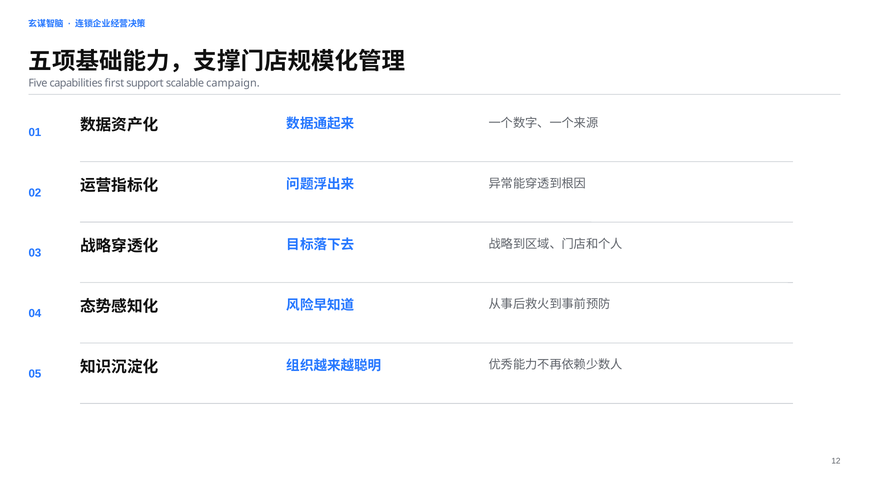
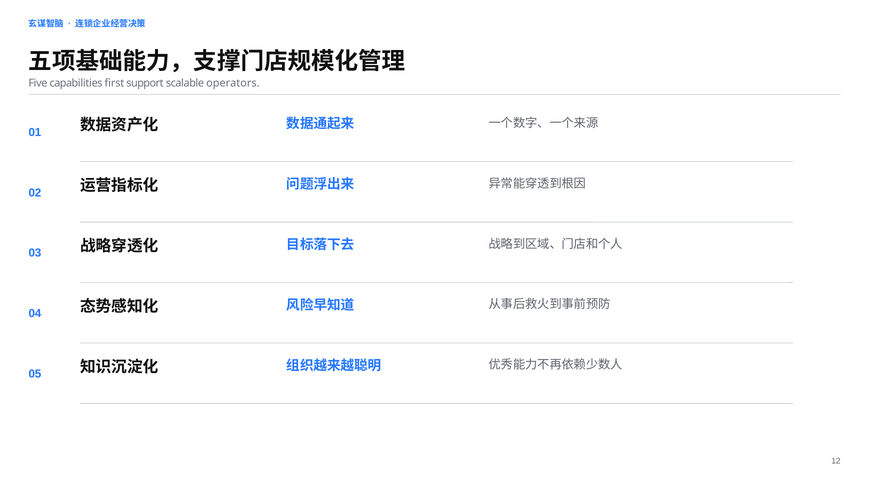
campaign: campaign -> operators
